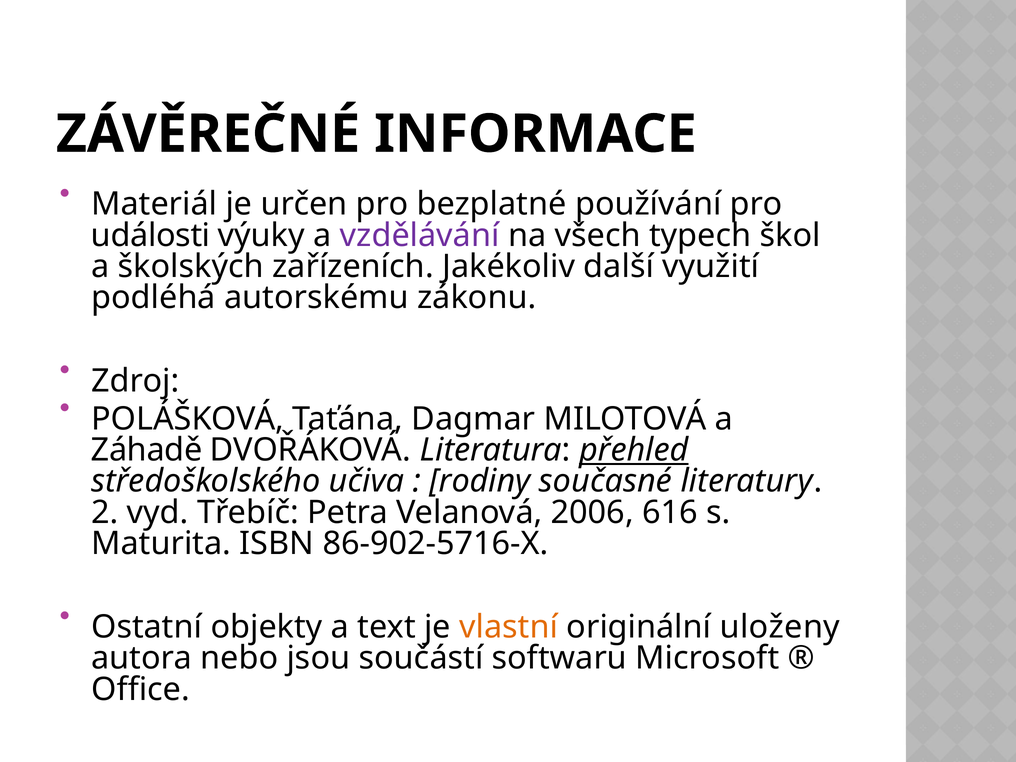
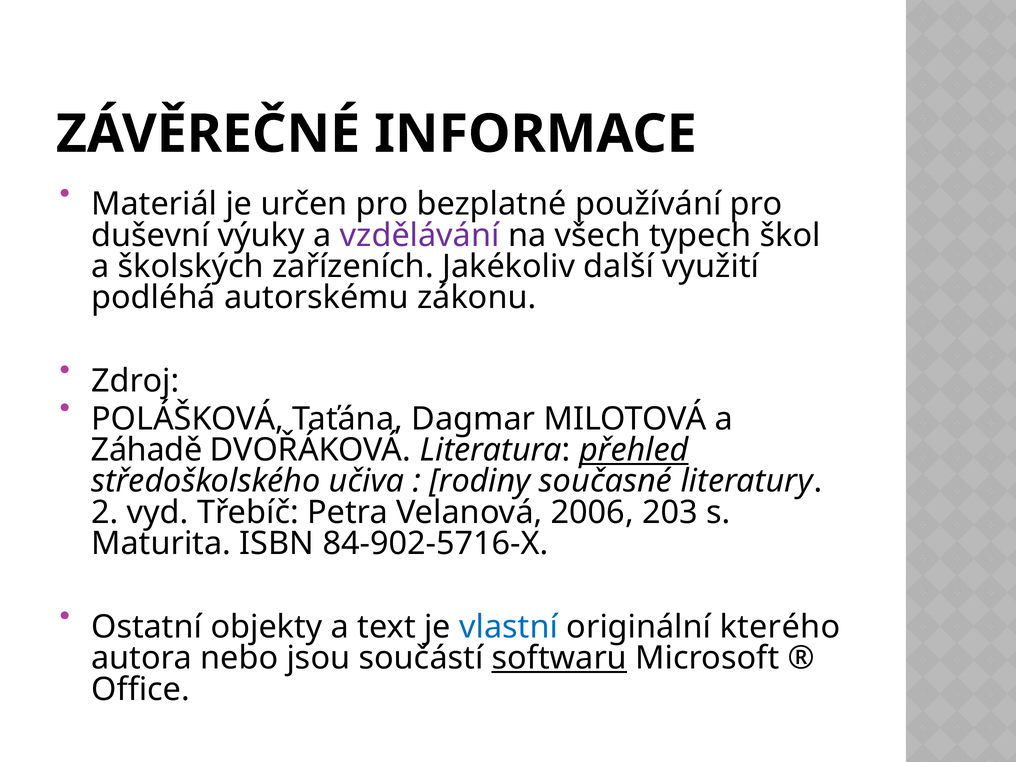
události: události -> duševní
616: 616 -> 203
86-902-5716-X: 86-902-5716-X -> 84-902-5716-X
vlastní colour: orange -> blue
uloženy: uloženy -> kterého
softwaru underline: none -> present
